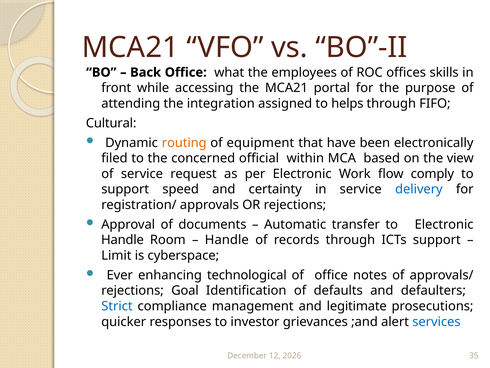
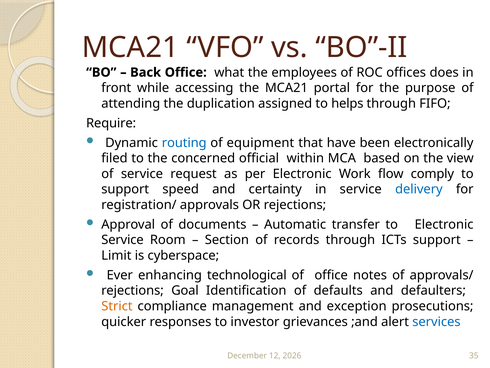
skills: skills -> does
integration: integration -> duplication
Cultural: Cultural -> Require
routing colour: orange -> blue
Handle at (122, 240): Handle -> Service
Handle at (227, 240): Handle -> Section
Strict colour: blue -> orange
legitimate: legitimate -> exception
